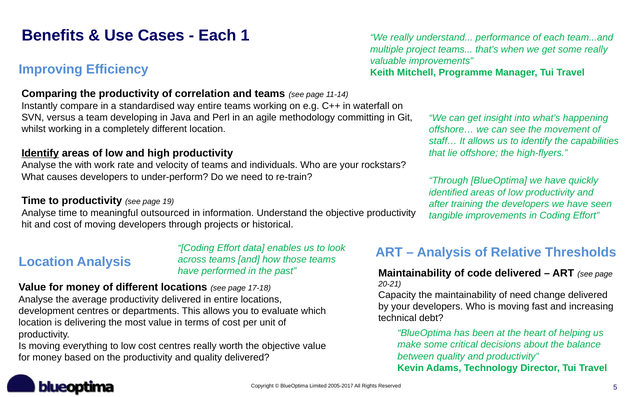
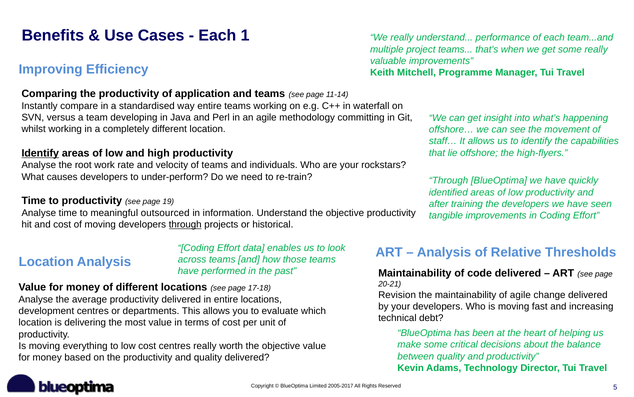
correlation: correlation -> application
with: with -> root
through at (185, 224) underline: none -> present
Capacity: Capacity -> Revision
of need: need -> agile
